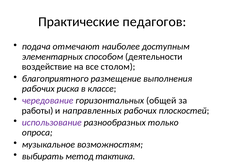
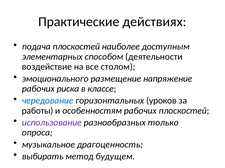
педагогов: педагогов -> действиях
подача отмечают: отмечают -> плоскостей
благоприятного: благоприятного -> эмоционального
выполнения: выполнения -> напряжение
чередование colour: purple -> blue
общей: общей -> уроков
направленных: направленных -> особенностям
возможностям: возможностям -> драгоценность
тактика: тактика -> будущем
